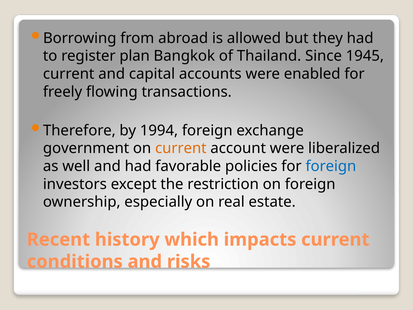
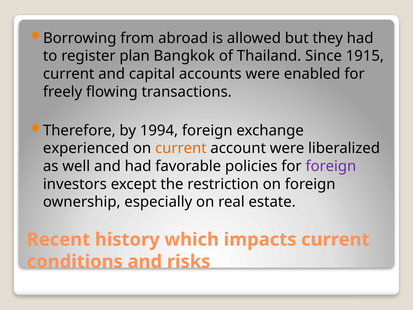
1945: 1945 -> 1915
government: government -> experienced
foreign at (331, 166) colour: blue -> purple
